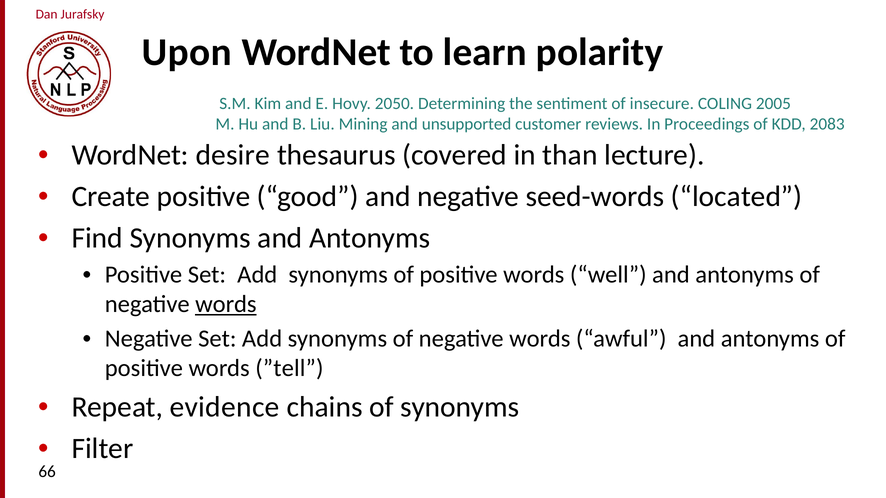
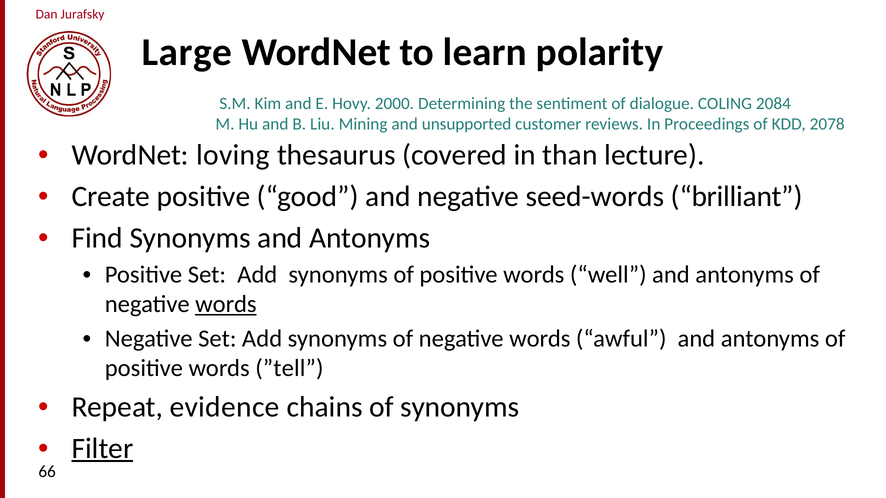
Upon: Upon -> Large
2050: 2050 -> 2000
insecure: insecure -> dialogue
2005: 2005 -> 2084
2083: 2083 -> 2078
desire: desire -> loving
located: located -> brilliant
Filter underline: none -> present
